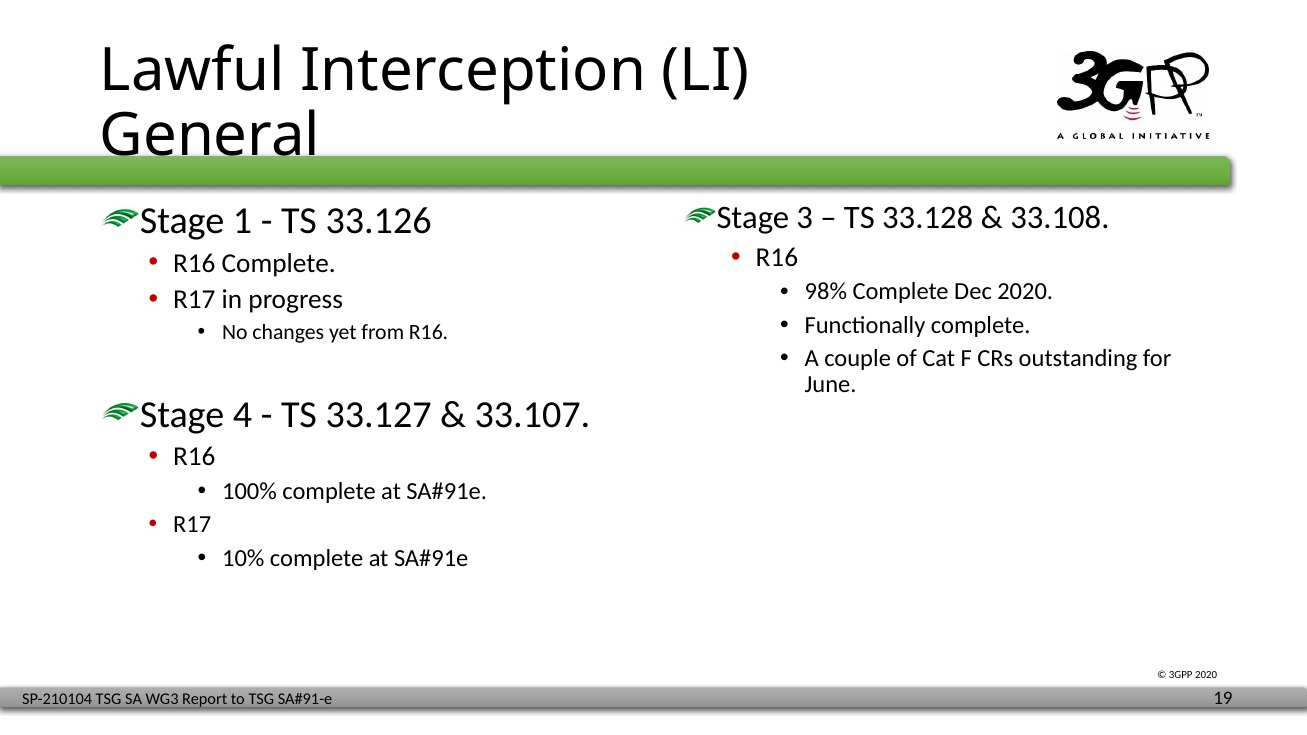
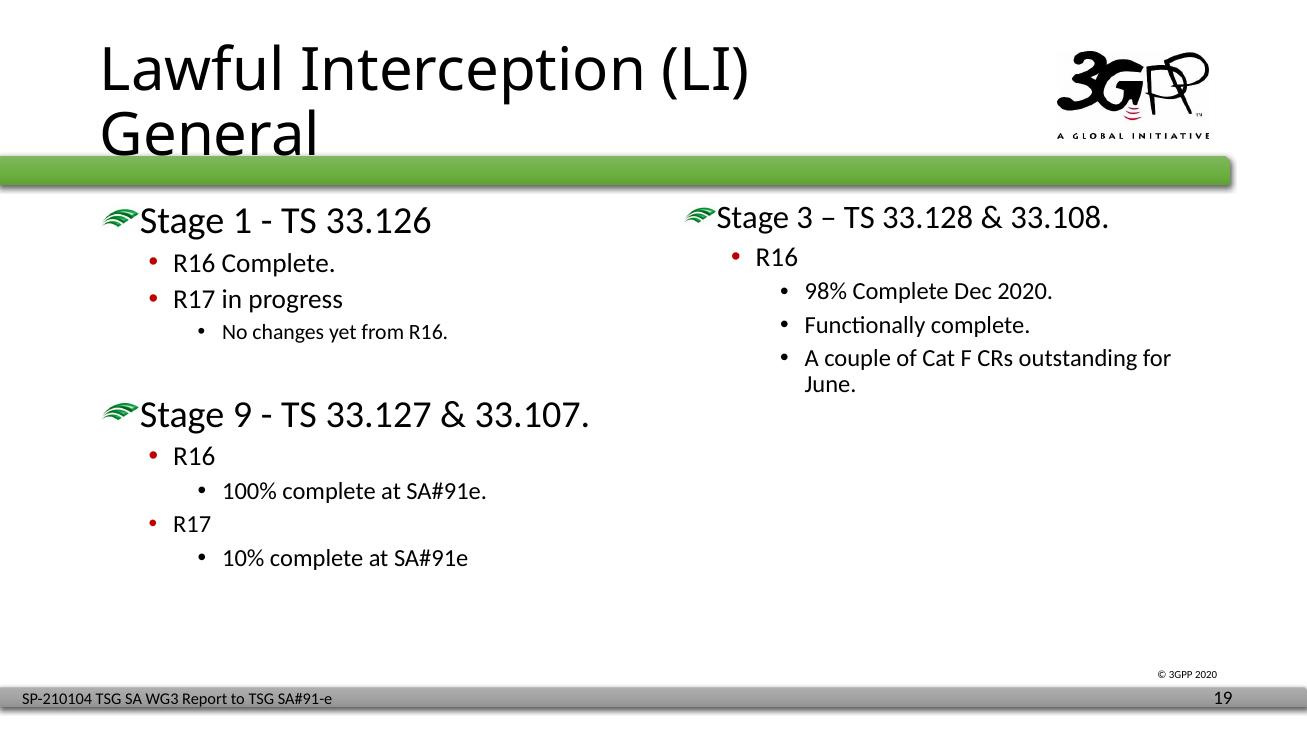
4: 4 -> 9
